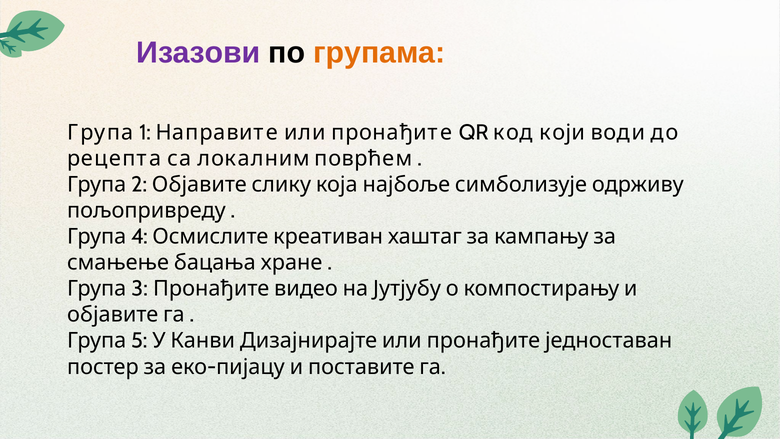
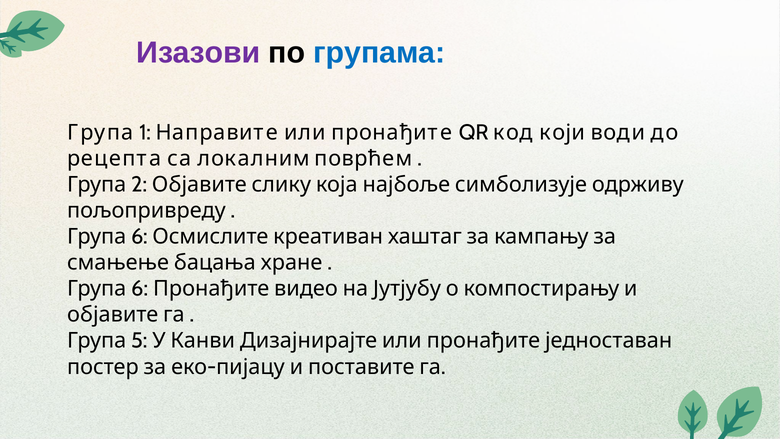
групама colour: orange -> blue
4 at (139, 237): 4 -> 6
3 at (140, 289): 3 -> 6
